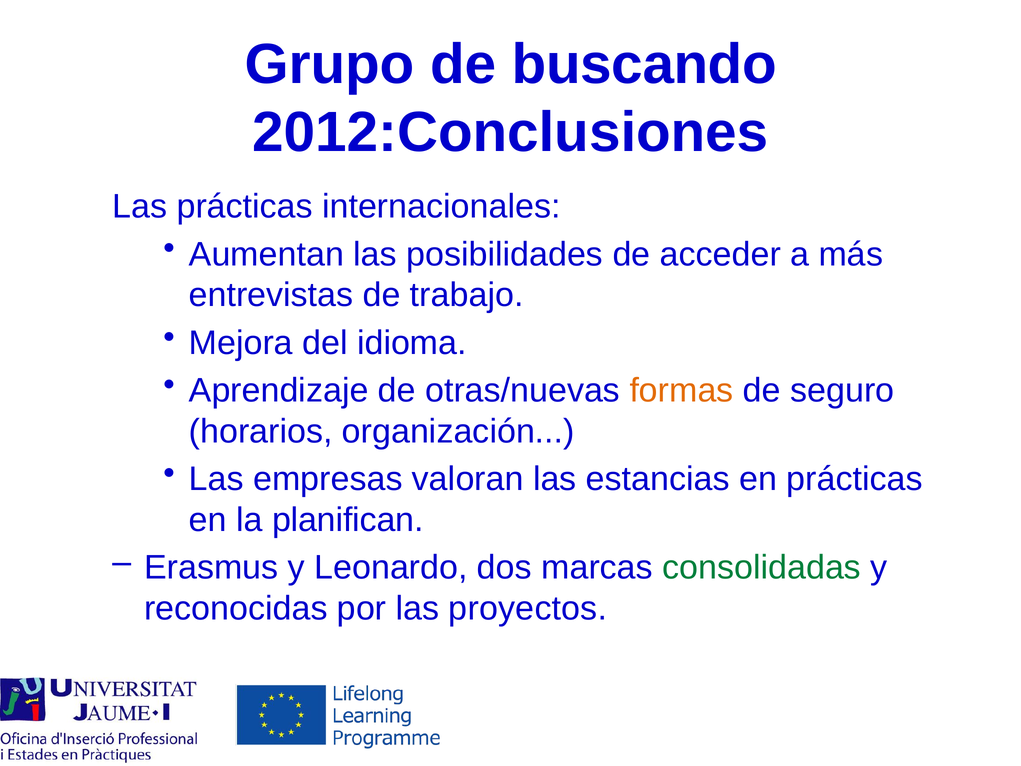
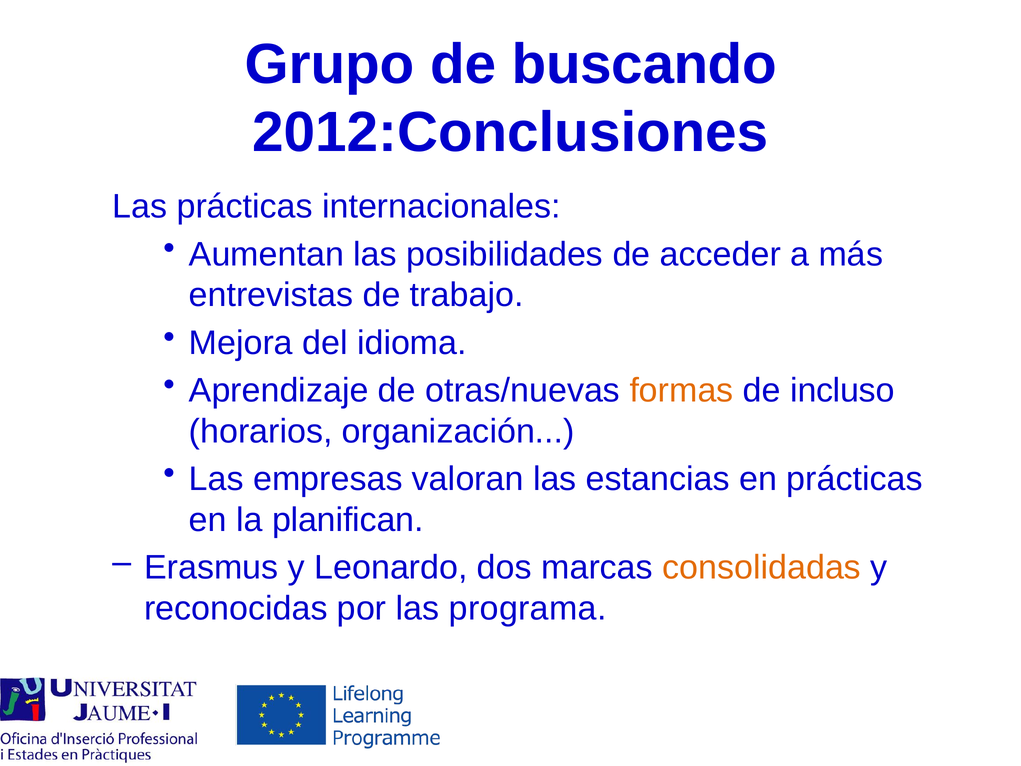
seguro: seguro -> incluso
consolidadas colour: green -> orange
proyectos: proyectos -> programa
